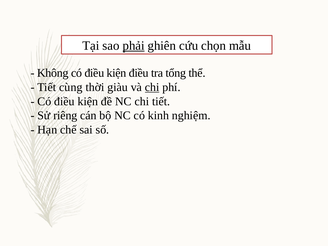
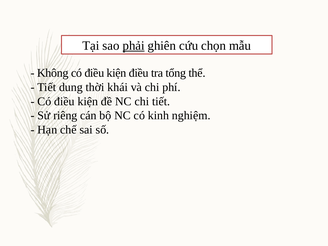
cùng: cùng -> dung
giàu: giàu -> khái
chi at (152, 87) underline: present -> none
